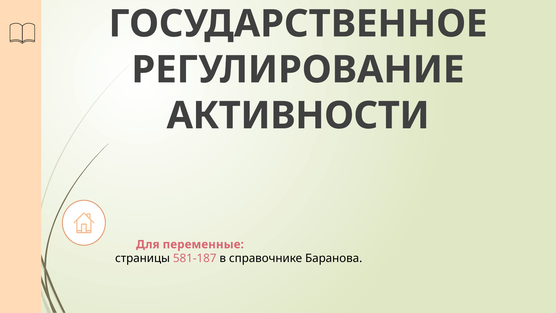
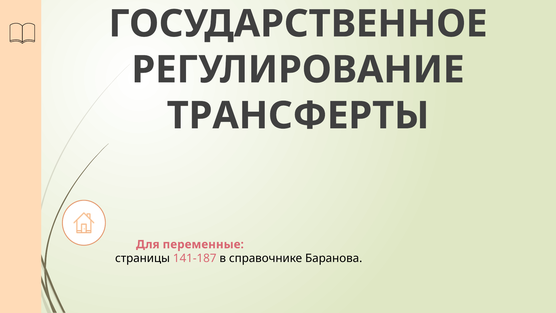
АКТИВНОСТИ: АКТИВНОСТИ -> ТРАНСФЕРТЫ
581-187: 581-187 -> 141-187
